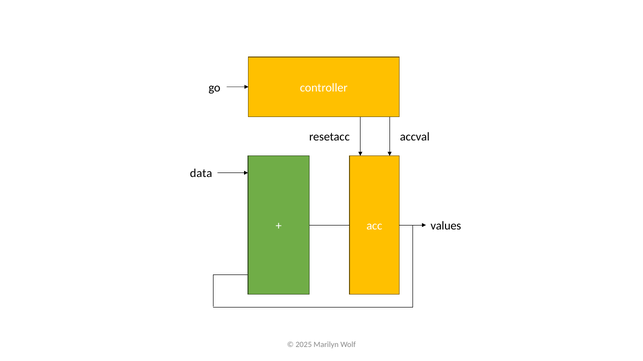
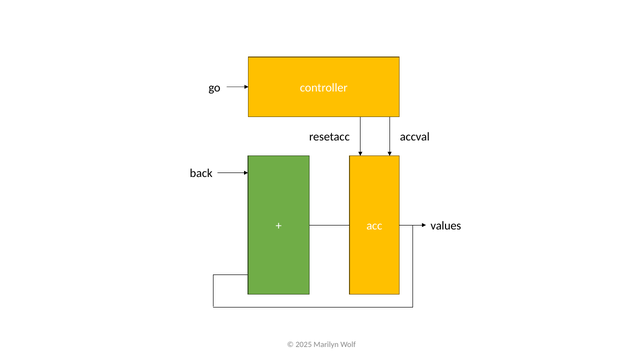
data: data -> back
